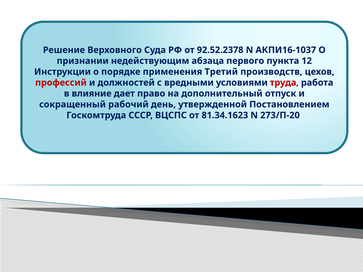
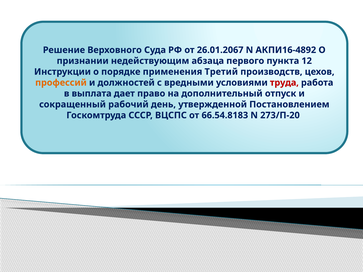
92.52.2378: 92.52.2378 -> 26.01.2067
АКПИ16-1037: АКПИ16-1037 -> АКПИ16-4892
профессий colour: red -> orange
влияние: влияние -> выплата
81.34.1623: 81.34.1623 -> 66.54.8183
